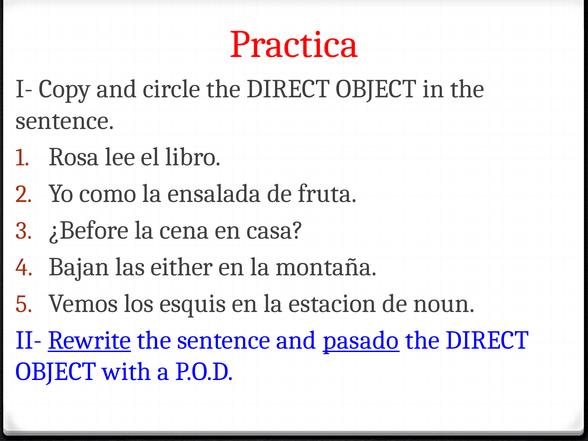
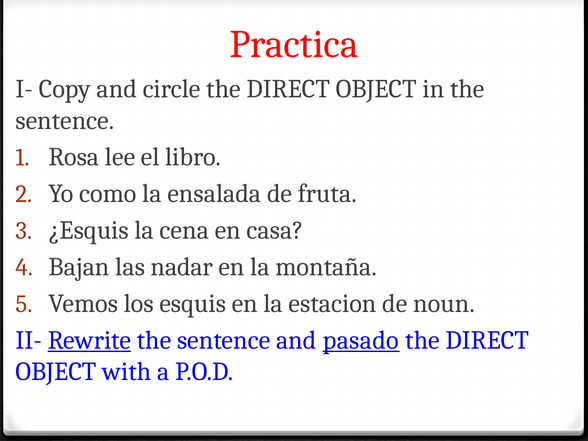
¿Before: ¿Before -> ¿Esquis
either: either -> nadar
